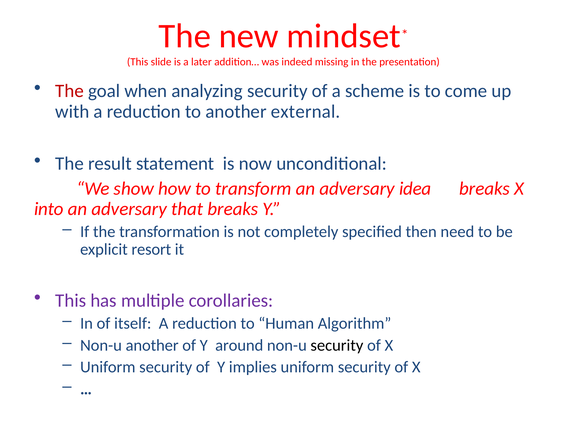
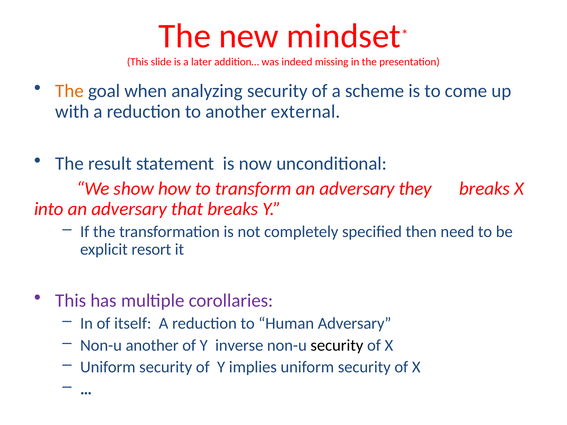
The at (70, 91) colour: red -> orange
idea: idea -> they
Human Algorithm: Algorithm -> Adversary
Y around: around -> inverse
